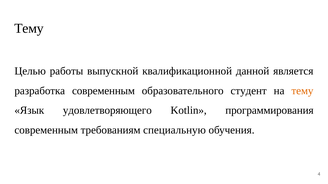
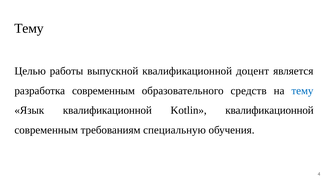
данной: данной -> доцент
студент: студент -> средств
тему at (302, 91) colour: orange -> blue
Язык удовлетворяющего: удовлетворяющего -> квалификационной
Kotlin программирования: программирования -> квалификационной
